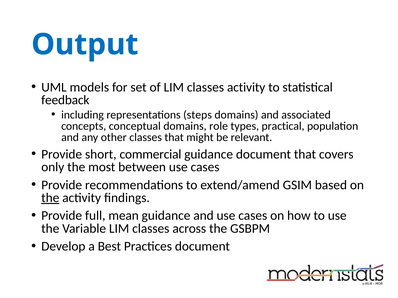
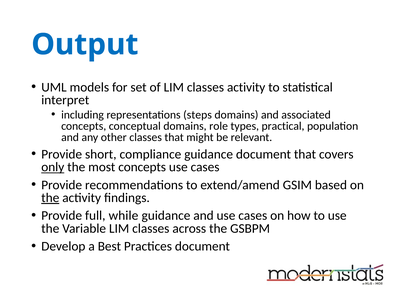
feedback: feedback -> interpret
commercial: commercial -> compliance
only underline: none -> present
most between: between -> concepts
mean: mean -> while
